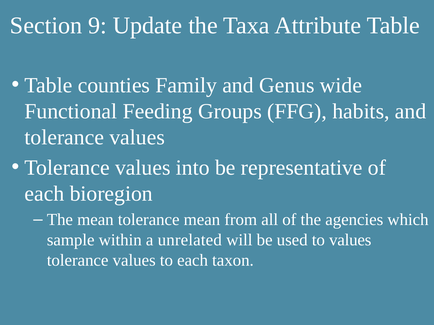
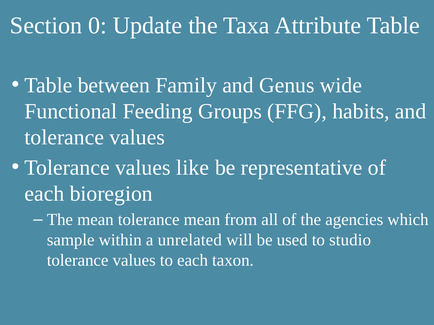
9: 9 -> 0
counties: counties -> between
into: into -> like
to values: values -> studio
